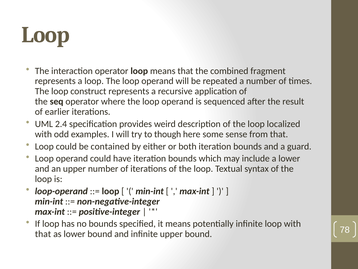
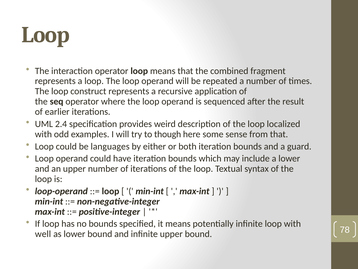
contained: contained -> languages
that at (43, 234): that -> well
